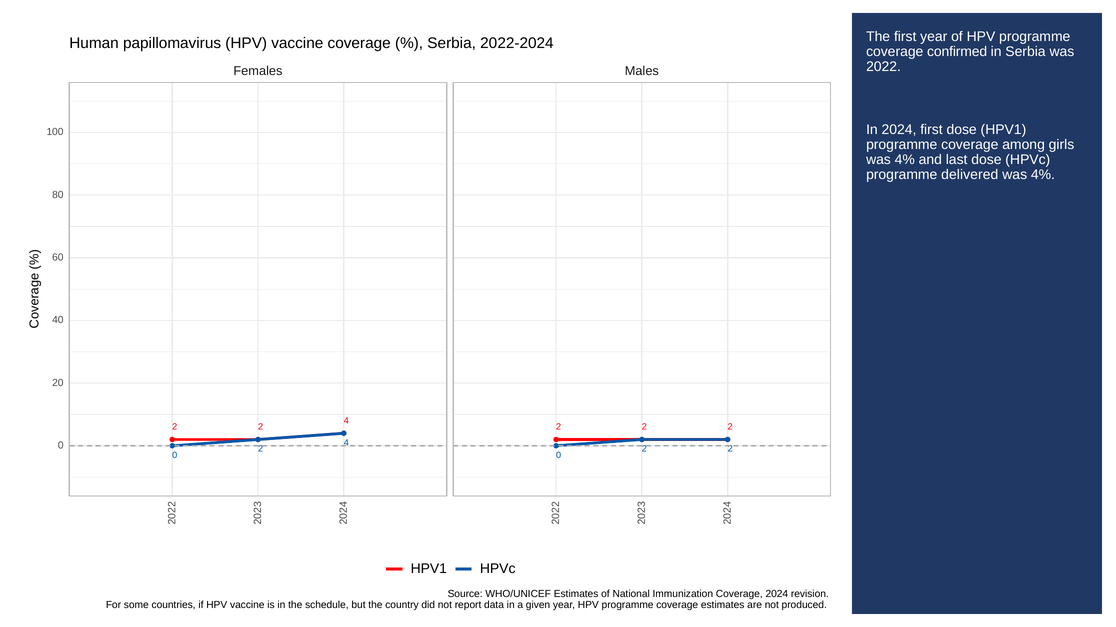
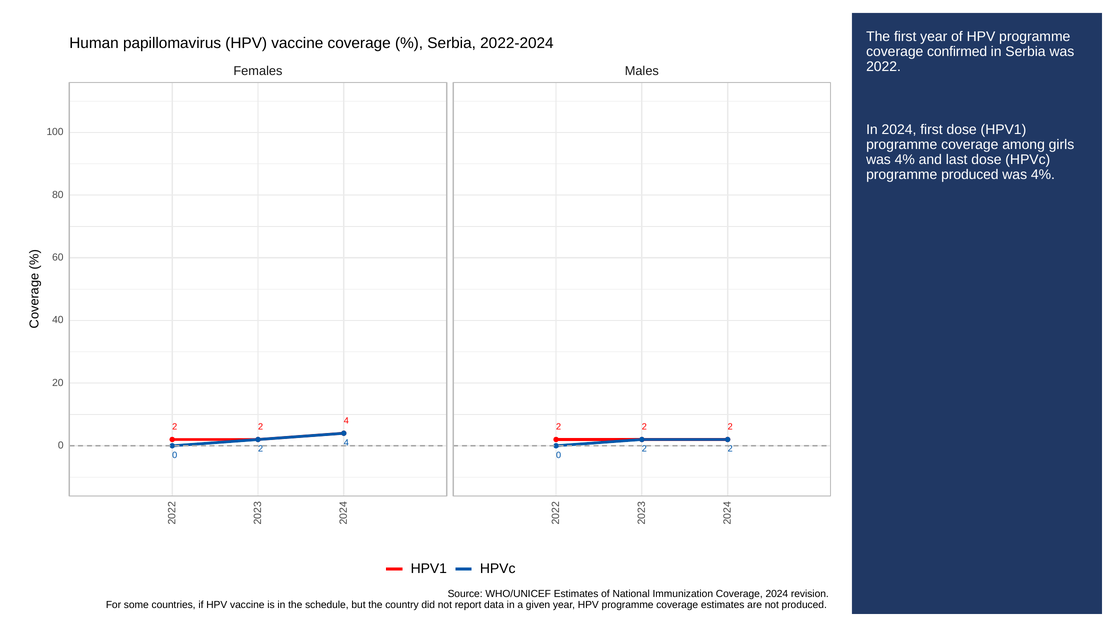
programme delivered: delivered -> produced
